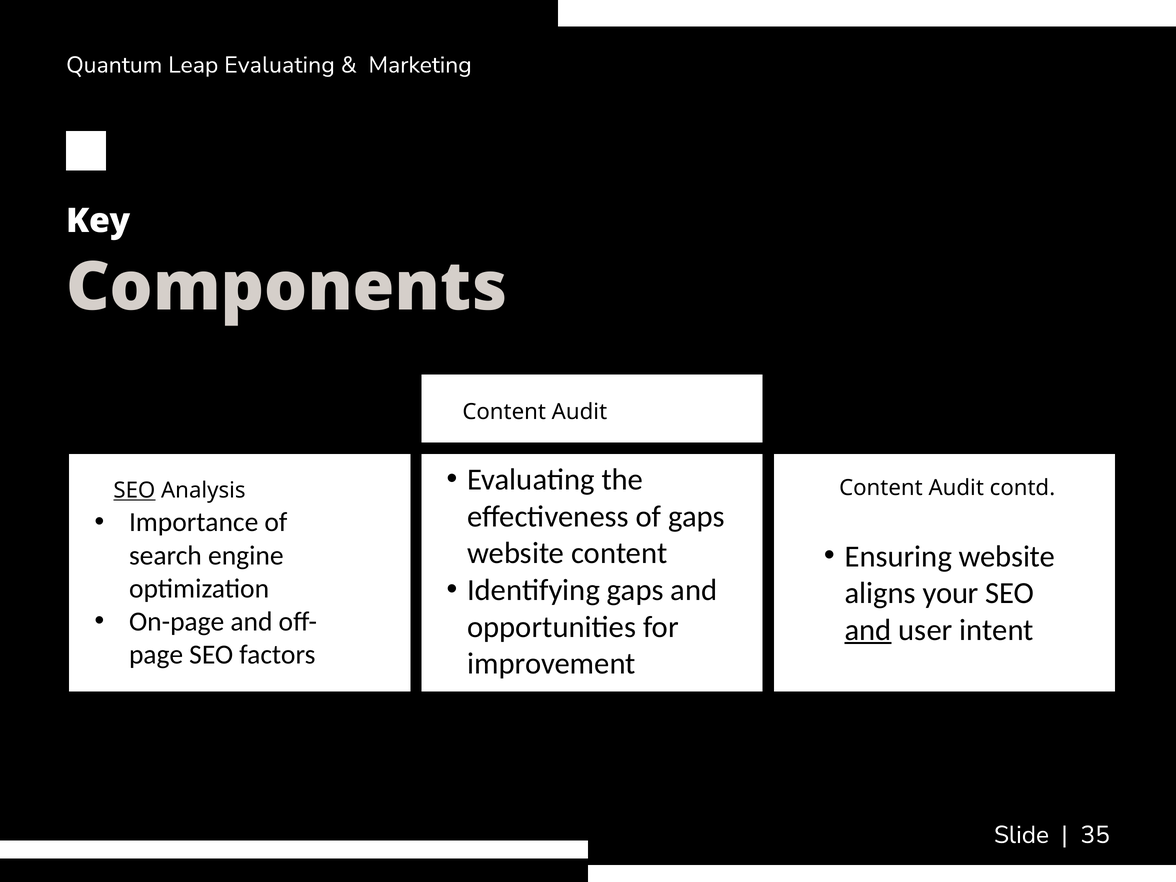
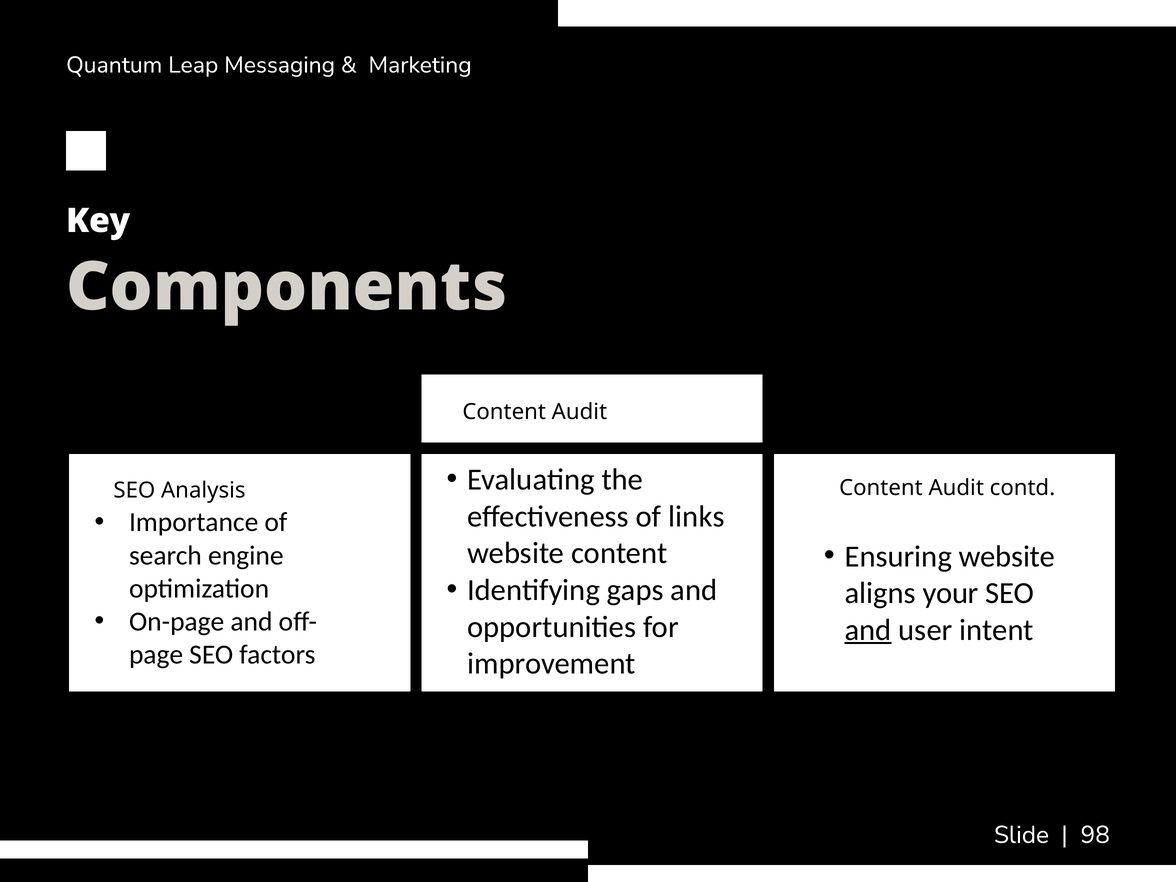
Leap Evaluating: Evaluating -> Messaging
SEO at (134, 490) underline: present -> none
of gaps: gaps -> links
35: 35 -> 98
